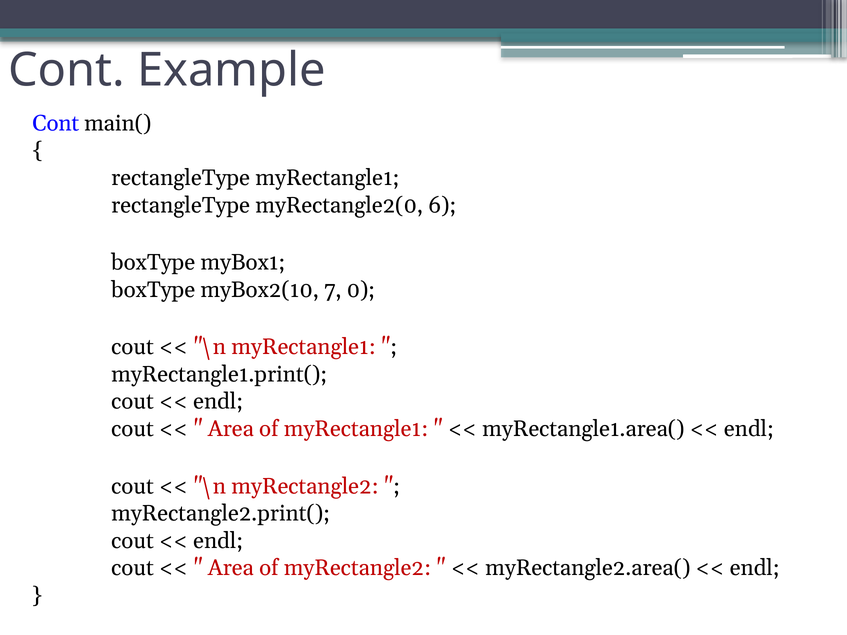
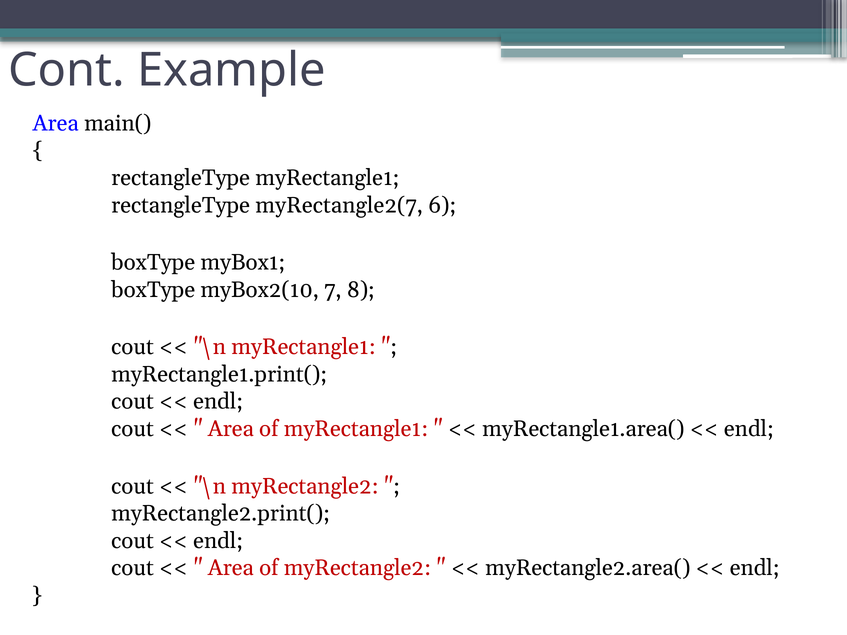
Cont at (56, 123): Cont -> Area
myRectangle2(0: myRectangle2(0 -> myRectangle2(7
0: 0 -> 8
